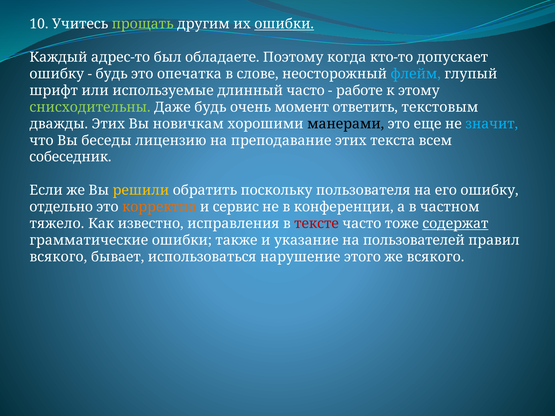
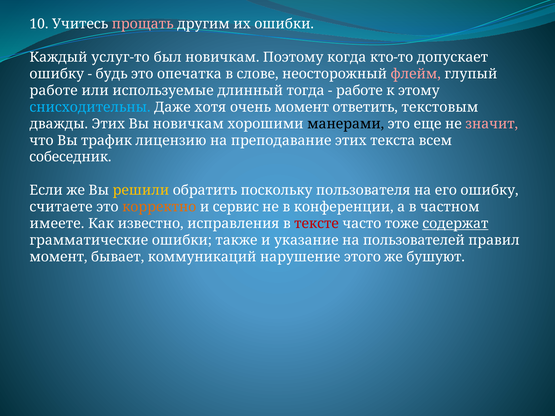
прощать colour: light green -> pink
ошибки at (284, 24) underline: present -> none
адрес-то: адрес-то -> услуг-то
был обладаете: обладаете -> новичкам
флейм colour: light blue -> pink
шрифт at (54, 91): шрифт -> работе
длинный часто: часто -> тогда
снисходительны colour: light green -> light blue
Даже будь: будь -> хотя
значит colour: light blue -> pink
беседы: беседы -> трафик
отдельно: отдельно -> считаете
тяжело: тяжело -> имеете
всякого at (58, 257): всякого -> момент
использоваться: использоваться -> коммуникаций
же всякого: всякого -> бушуют
